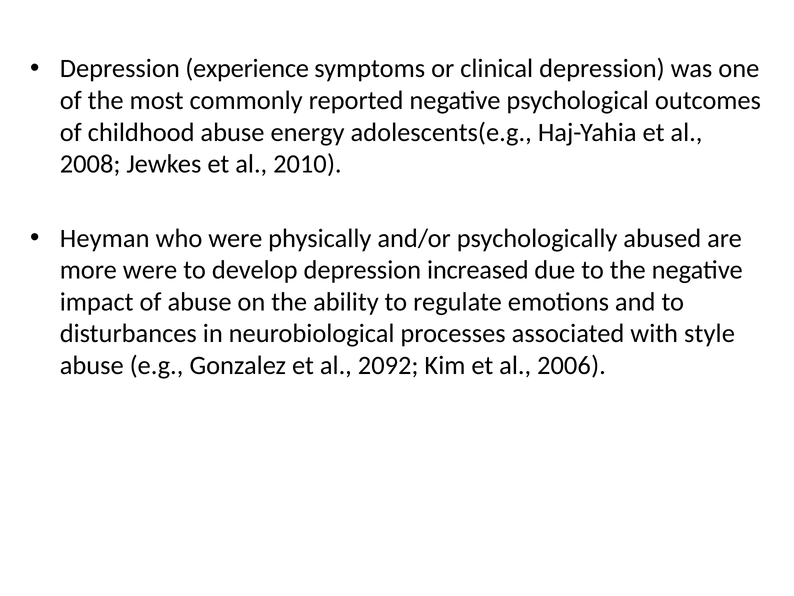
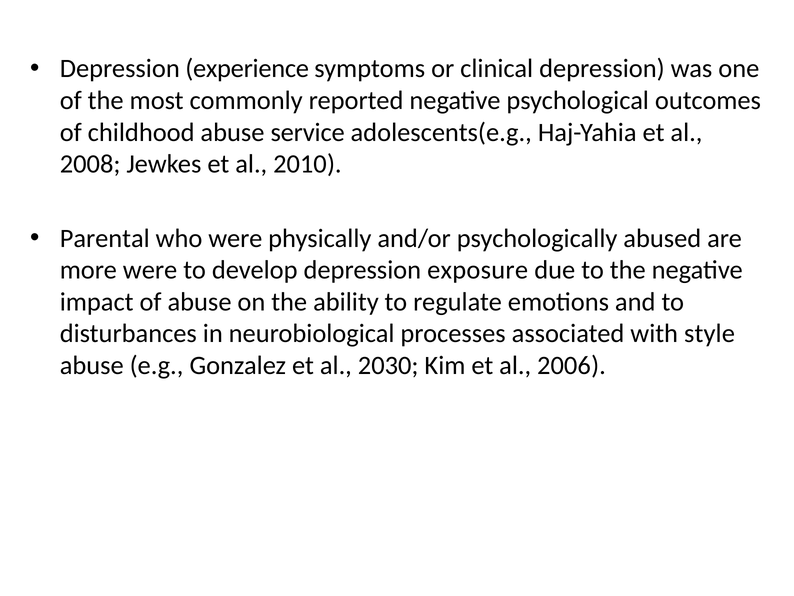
energy: energy -> service
Heyman: Heyman -> Parental
increased: increased -> exposure
2092: 2092 -> 2030
